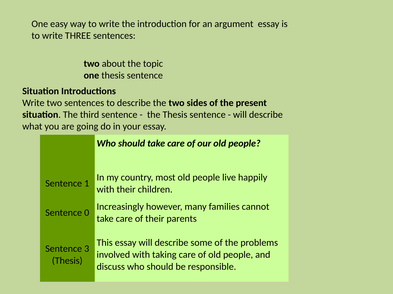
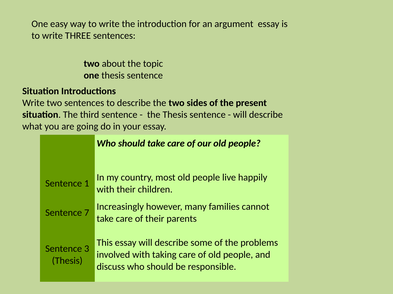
0: 0 -> 7
